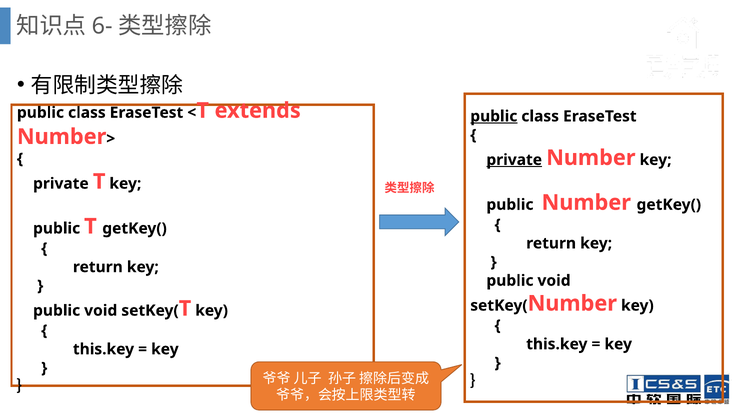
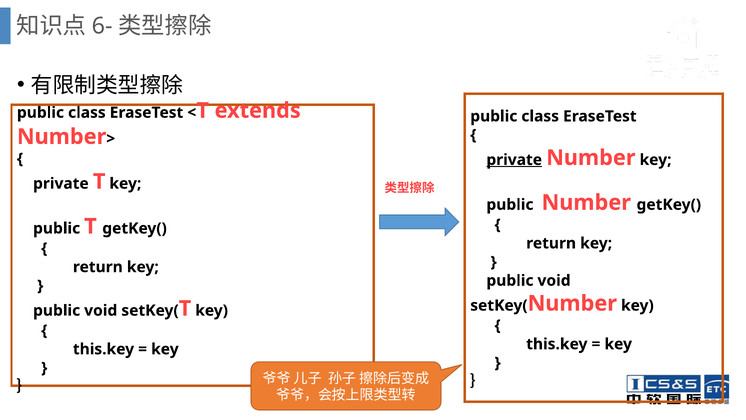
public at (494, 116) underline: present -> none
